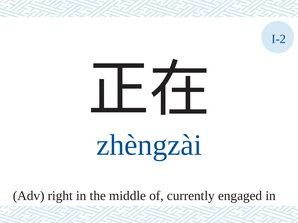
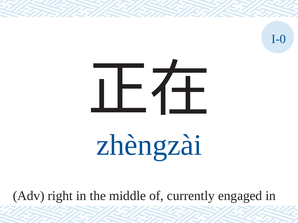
I-2: I-2 -> I-0
